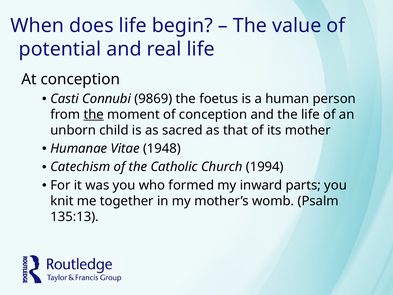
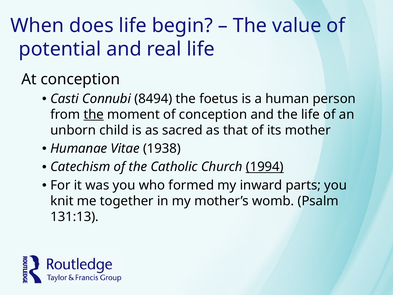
9869: 9869 -> 8494
1948: 1948 -> 1938
1994 underline: none -> present
135:13: 135:13 -> 131:13
